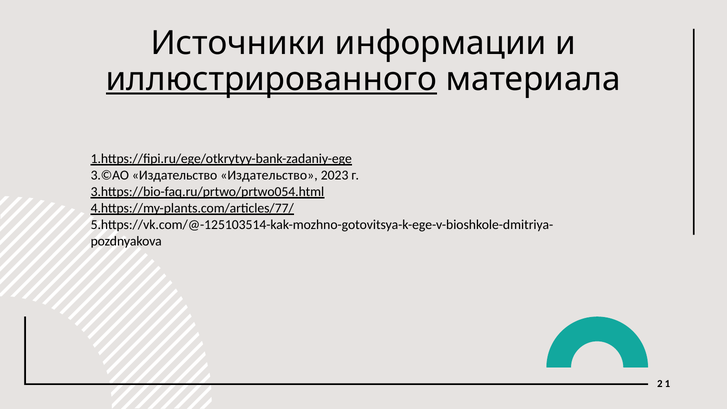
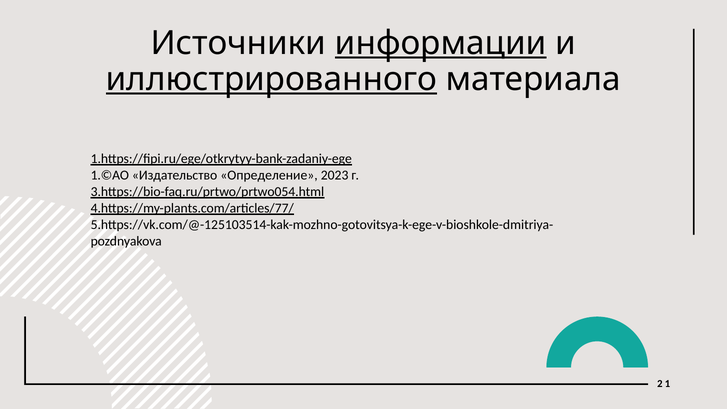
информации underline: none -> present
3.©АО: 3.©АО -> 1.©АО
Издательство Издательство: Издательство -> Определение
